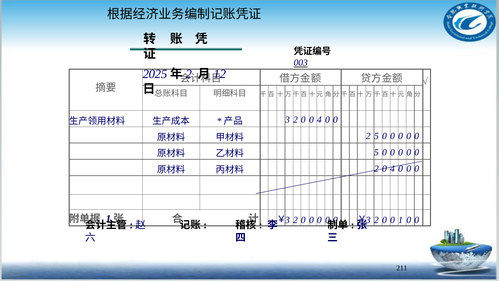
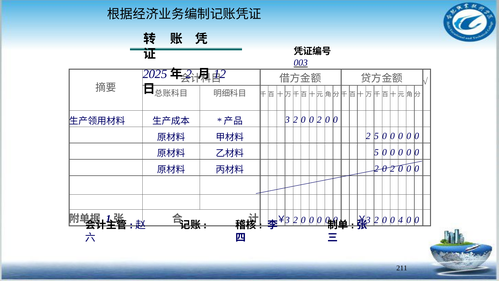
0 0 4: 4 -> 2
2 0 4: 4 -> 2
1: 1 -> 4
